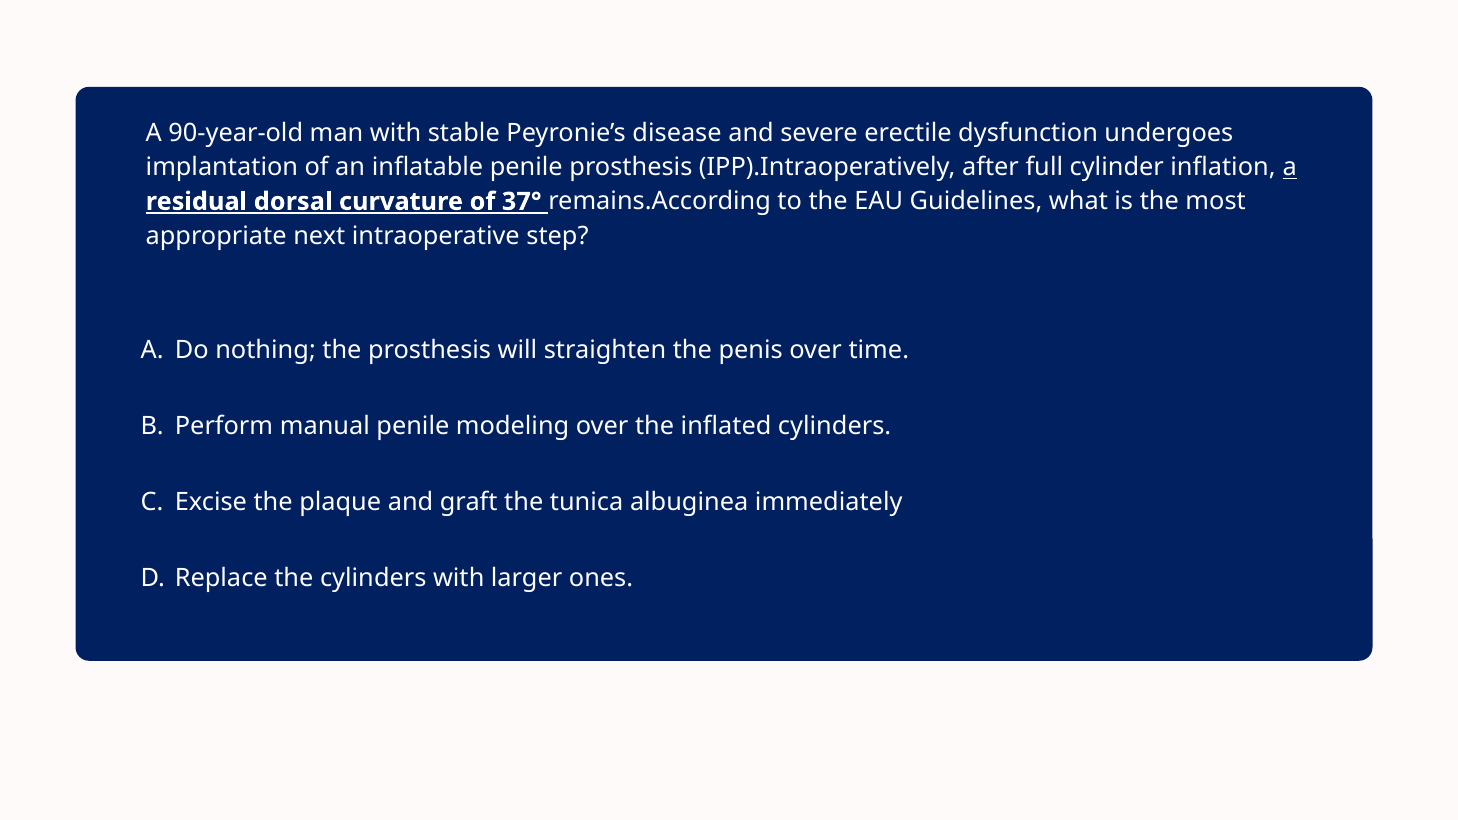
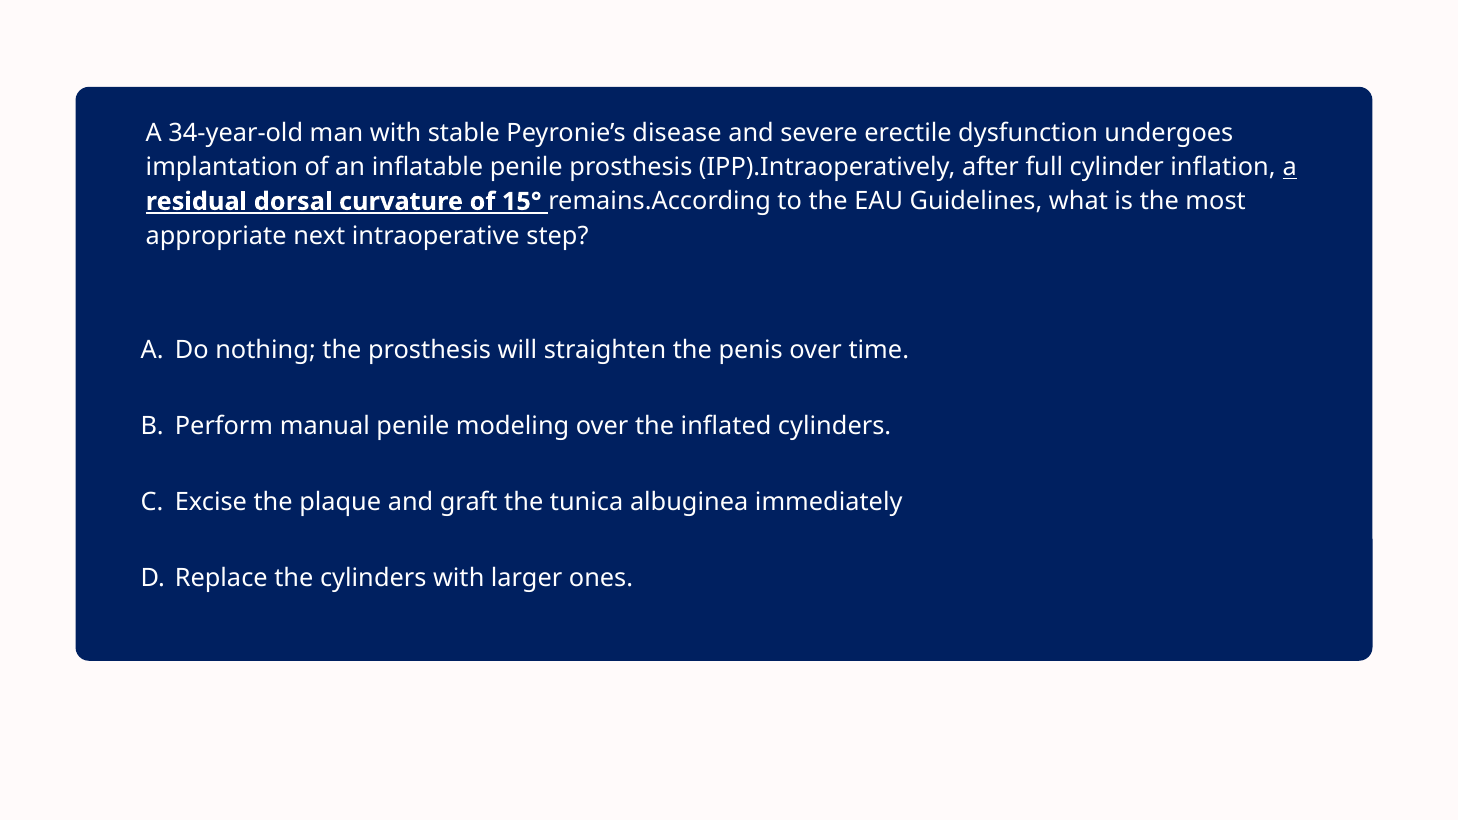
90-year-old: 90-year-old -> 34-year-old
37°: 37° -> 15°
